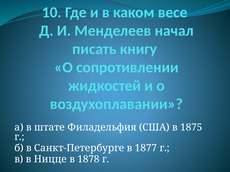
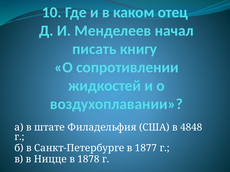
весе: весе -> отец
1875: 1875 -> 4848
